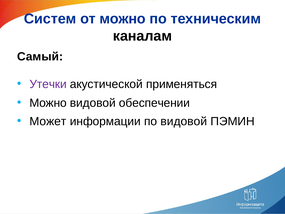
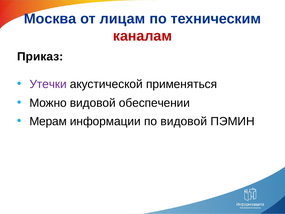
Систем: Систем -> Москва
от можно: можно -> лицам
каналам colour: black -> red
Самый: Самый -> Приказ
Может: Может -> Мерам
